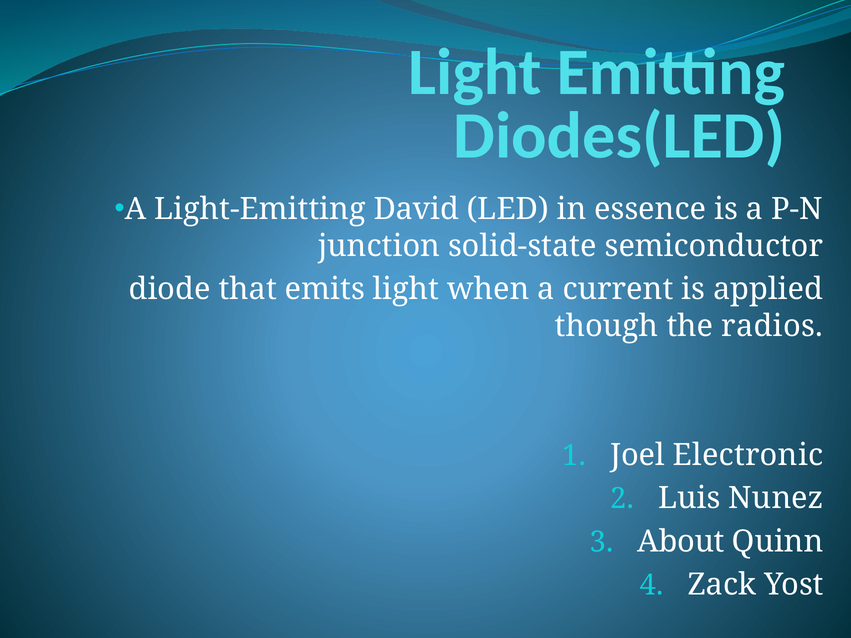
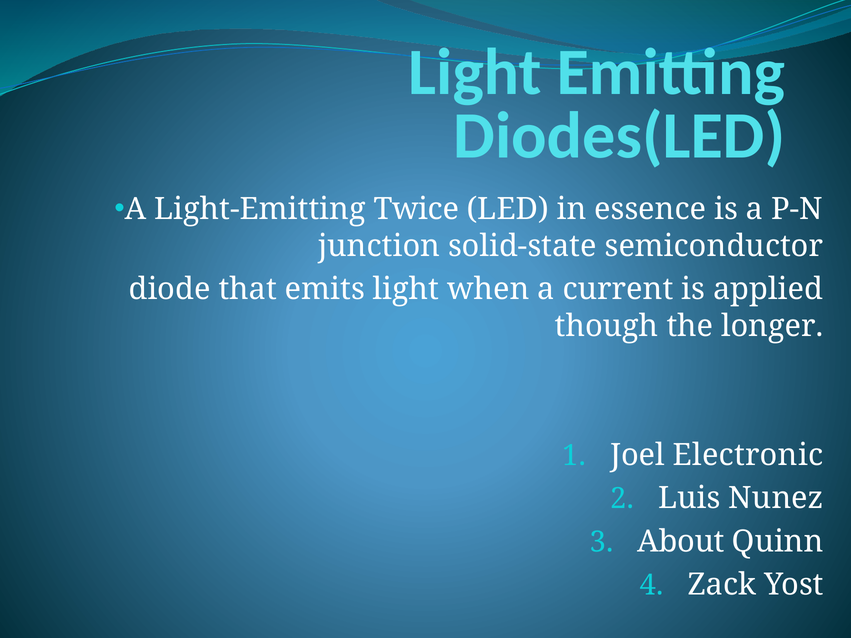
David: David -> Twice
radios: radios -> longer
